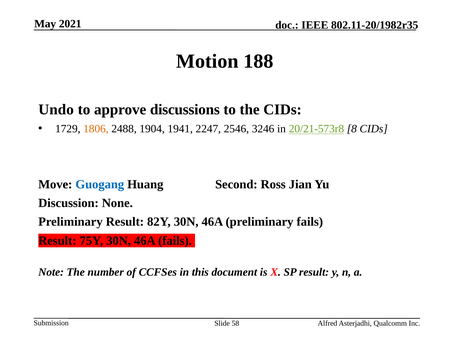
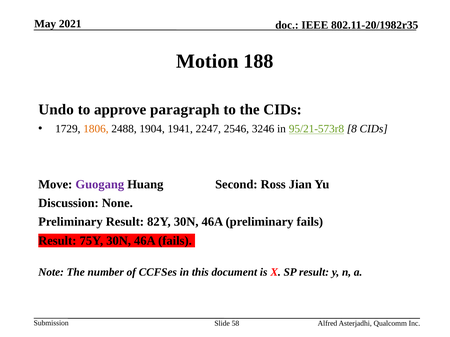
discussions: discussions -> paragraph
20/21-573r8: 20/21-573r8 -> 95/21-573r8
Guogang colour: blue -> purple
